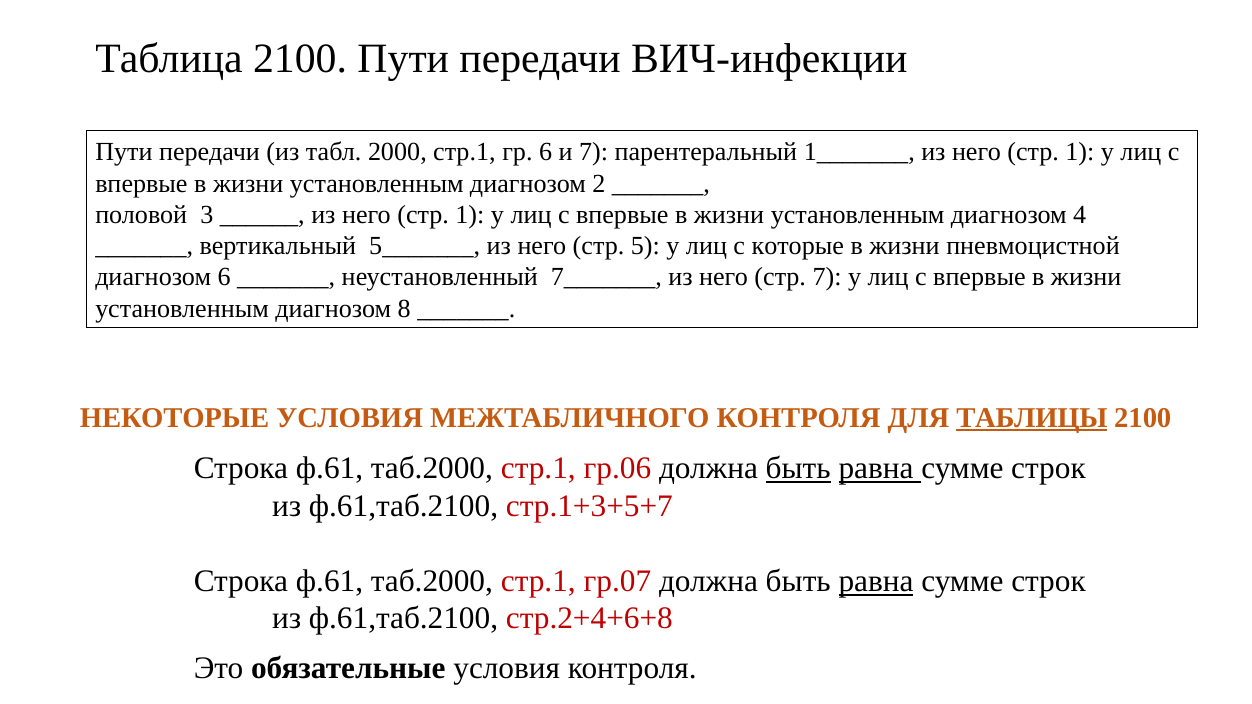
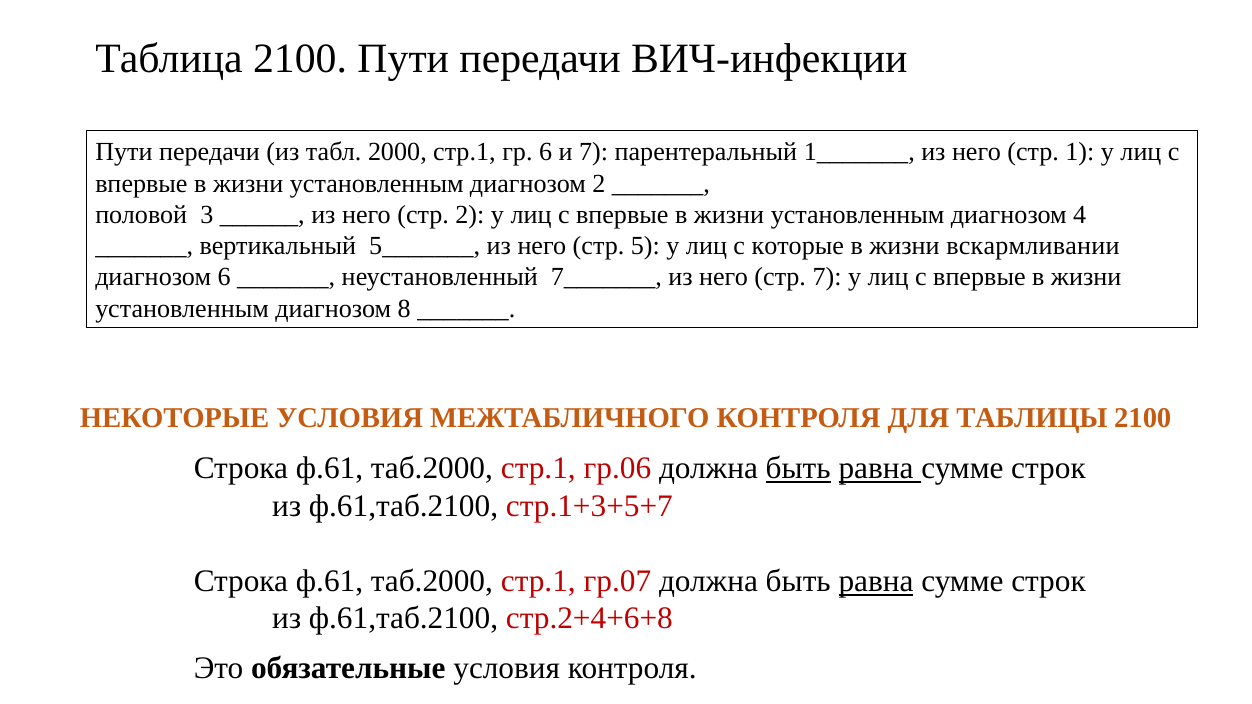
1 at (470, 215): 1 -> 2
пневмоцистной: пневмоцистной -> вскармливании
ТАБЛИЦЫ underline: present -> none
